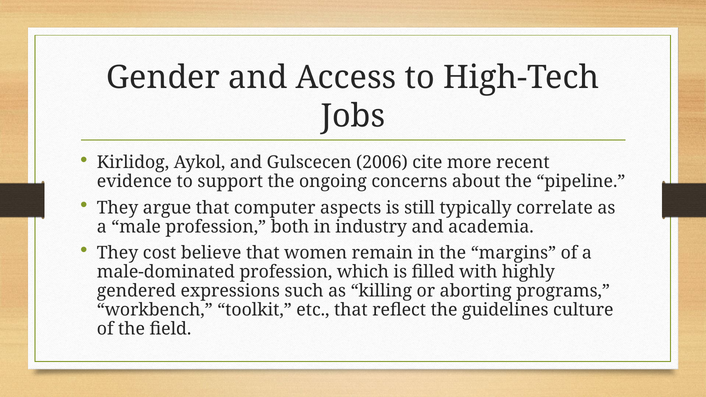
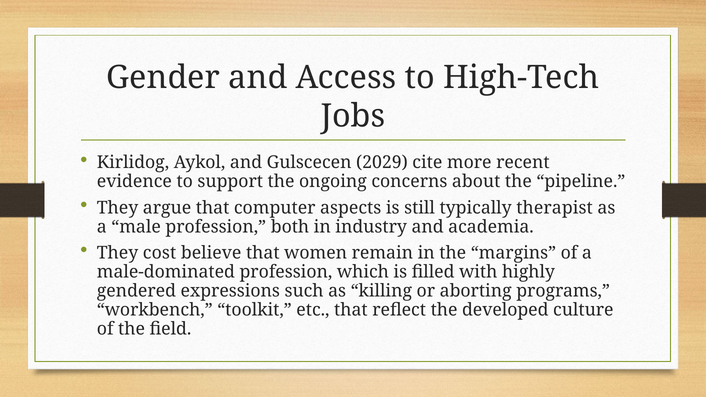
2006: 2006 -> 2029
correlate: correlate -> therapist
guidelines: guidelines -> developed
